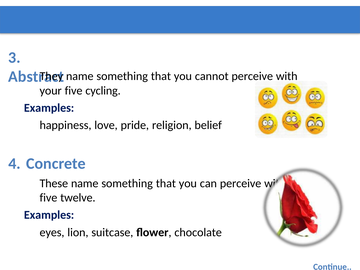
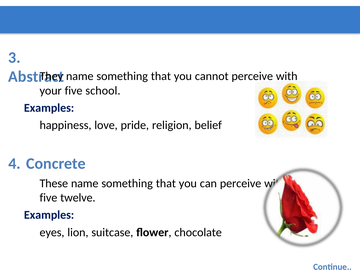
cycling: cycling -> school
